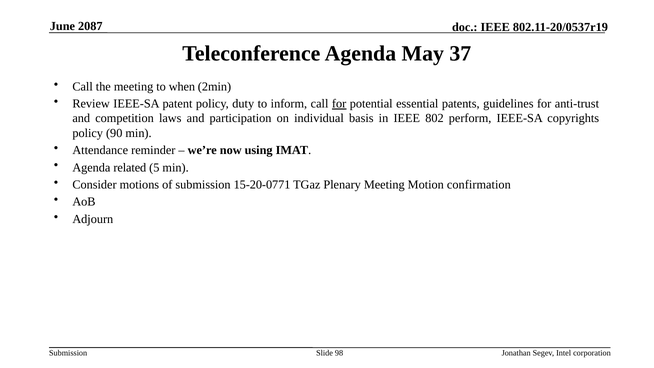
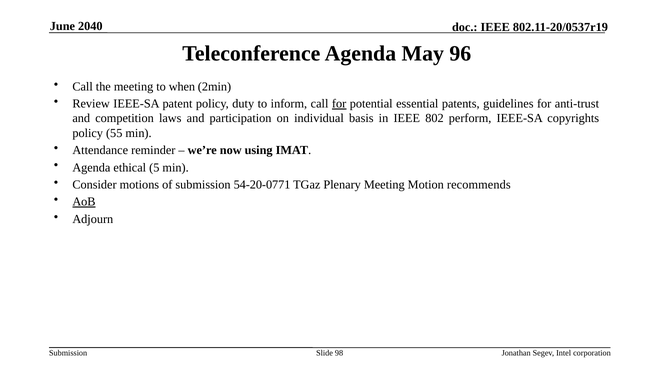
2087: 2087 -> 2040
37: 37 -> 96
90: 90 -> 55
related: related -> ethical
15-20-0771: 15-20-0771 -> 54-20-0771
confirmation: confirmation -> recommends
AoB underline: none -> present
